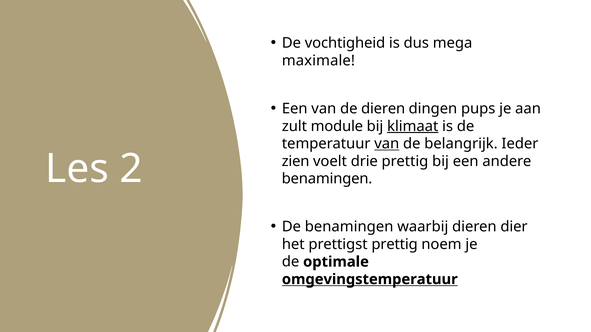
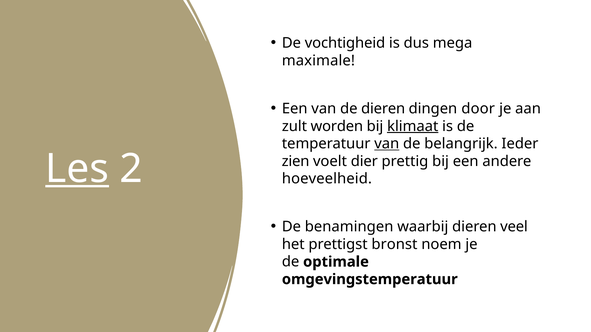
pups: pups -> door
module: module -> worden
drie: drie -> dier
Les underline: none -> present
benamingen at (327, 179): benamingen -> hoeveelheid
dier: dier -> veel
prettigst prettig: prettig -> bronst
omgevingstemperatuur underline: present -> none
